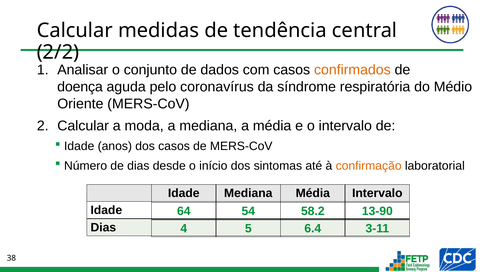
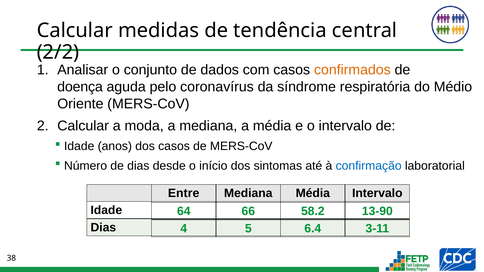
confirmação colour: orange -> blue
Idade at (184, 193): Idade -> Entre
54: 54 -> 66
